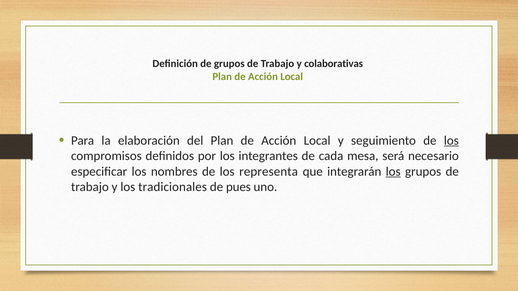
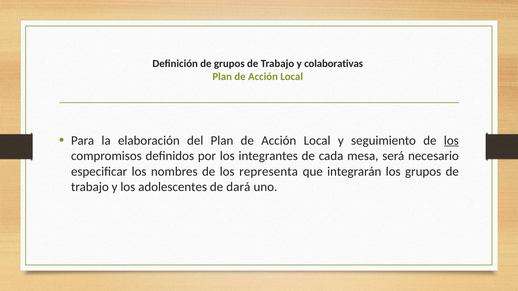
los at (393, 172) underline: present -> none
tradicionales: tradicionales -> adolescentes
pues: pues -> dará
